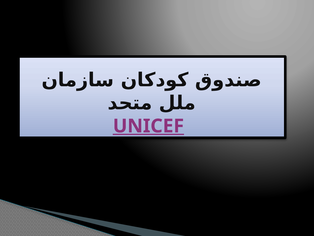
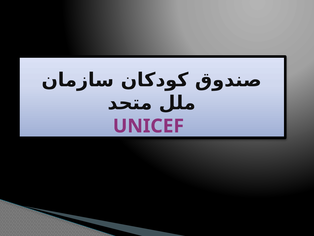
UNICEF underline: present -> none
